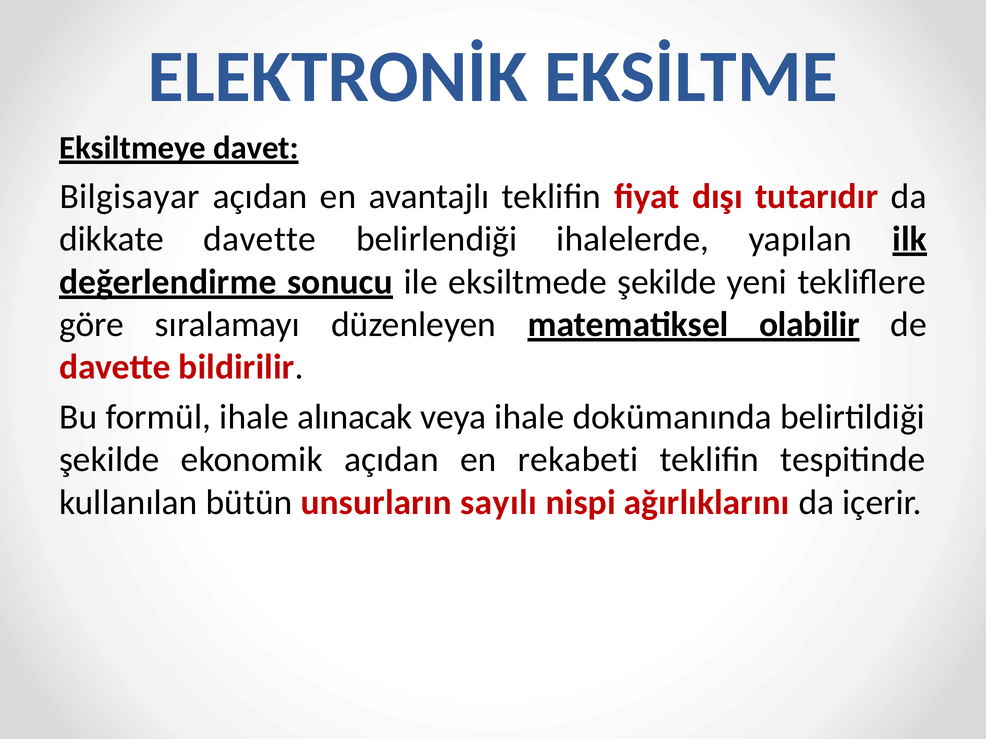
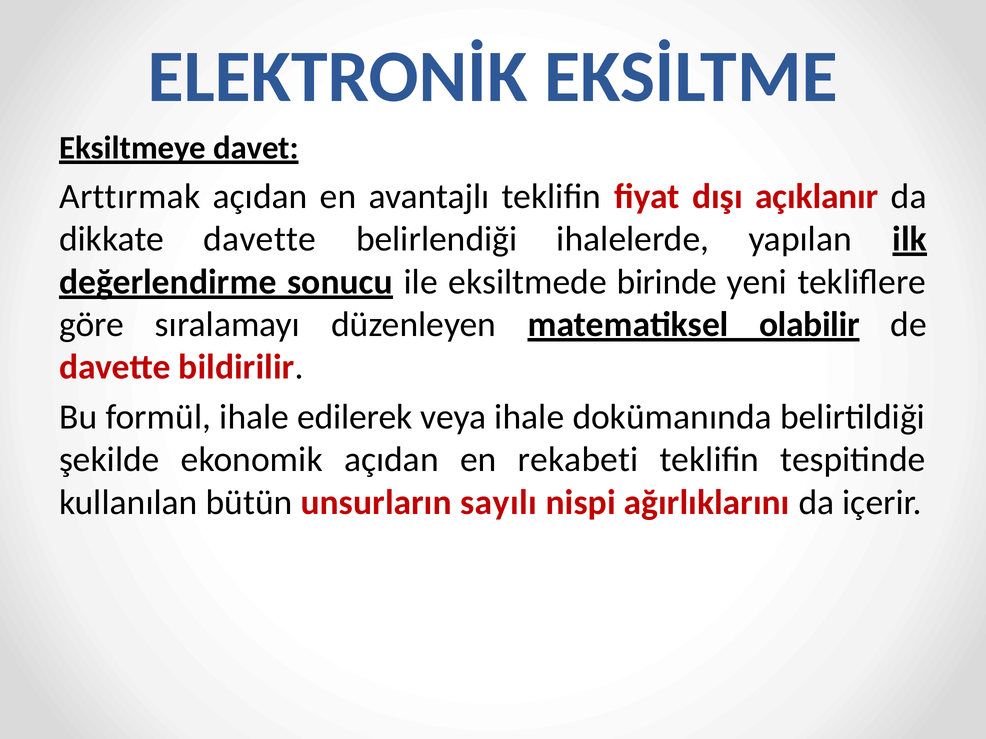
Bilgisayar: Bilgisayar -> Arttırmak
tutarıdır: tutarıdır -> açıklanır
eksiltmede şekilde: şekilde -> birinde
alınacak: alınacak -> edilerek
